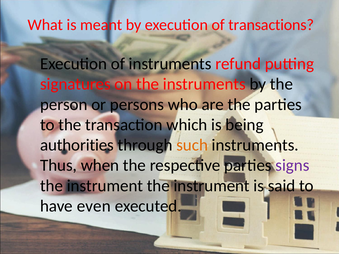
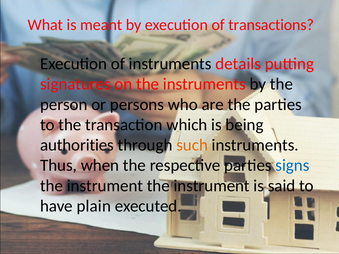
refund: refund -> details
signs colour: purple -> blue
even: even -> plain
